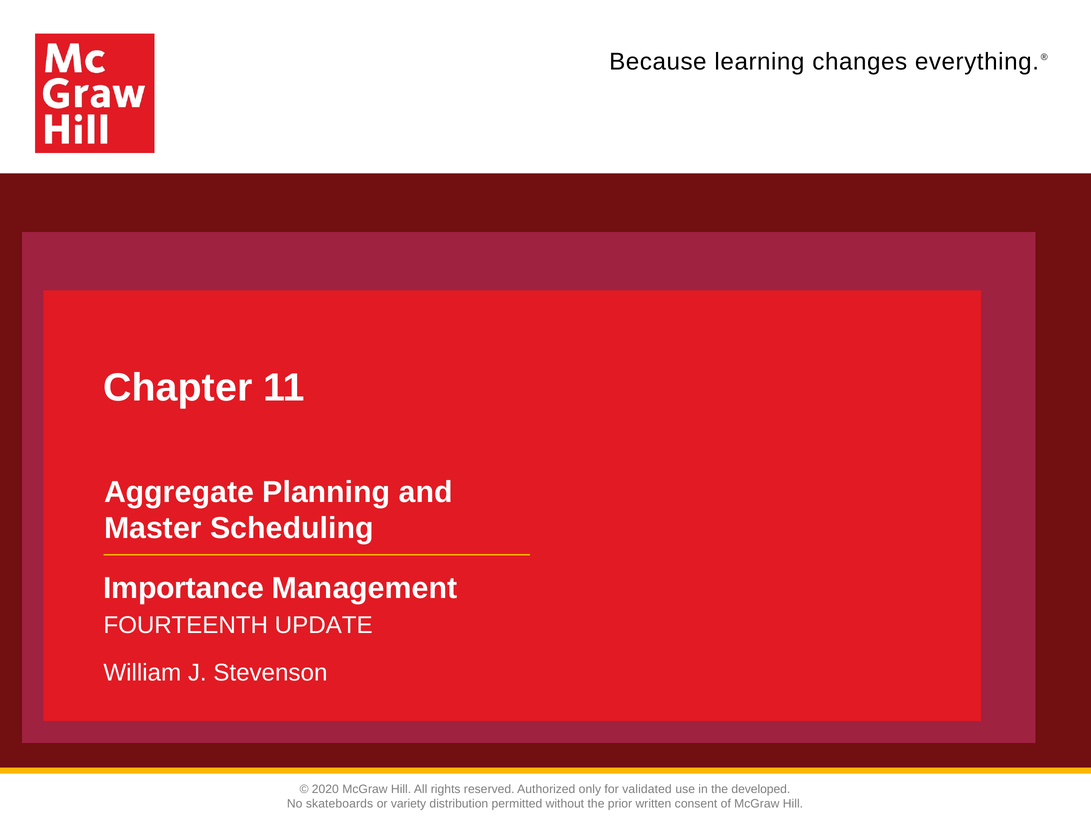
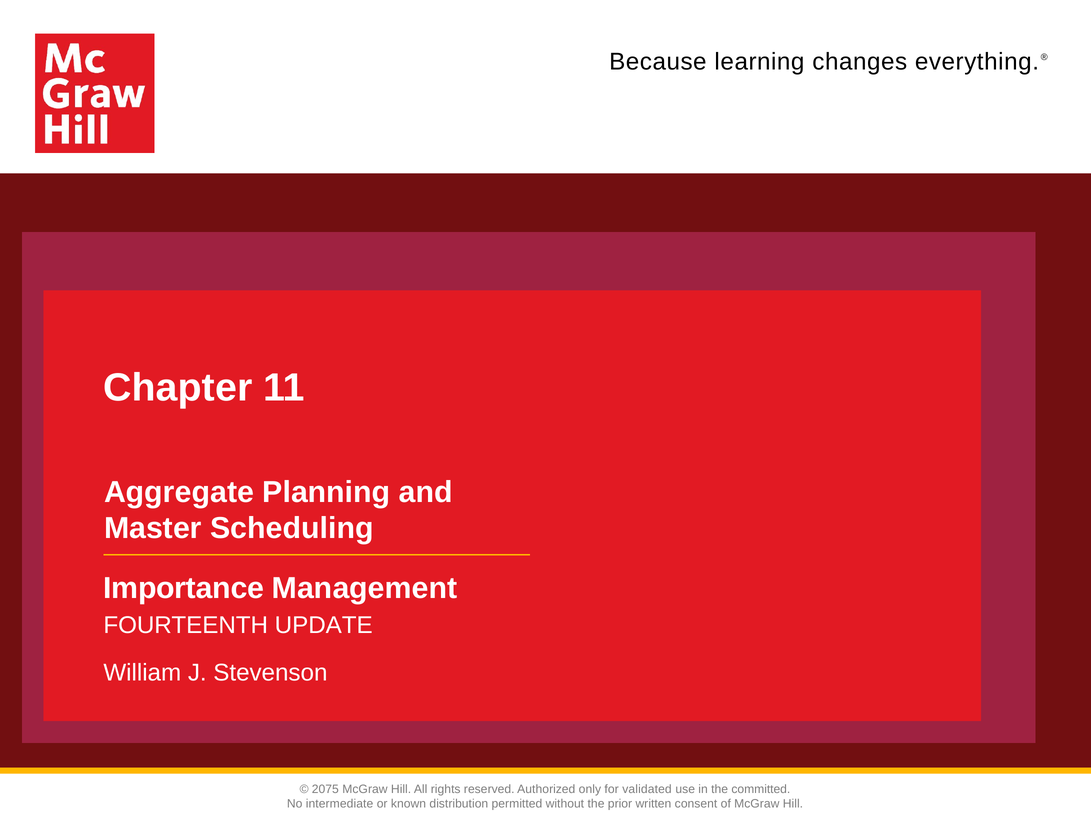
2020: 2020 -> 2075
developed: developed -> committed
skateboards: skateboards -> intermediate
variety: variety -> known
